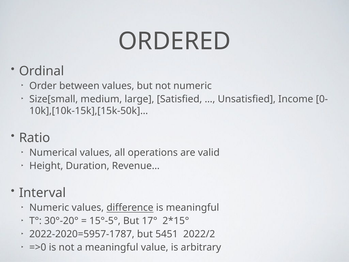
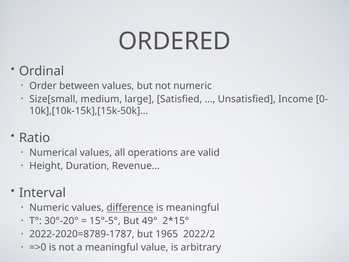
17°: 17° -> 49°
2022-2020=5957-1787: 2022-2020=5957-1787 -> 2022-2020=8789-1787
5451: 5451 -> 1965
